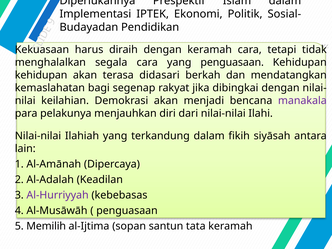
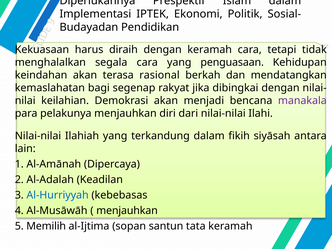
kehidupan at (41, 75): kehidupan -> keindahan
didasari: didasari -> rasional
Al-Hurriyyah colour: purple -> blue
penguasaan at (127, 211): penguasaan -> menjauhkan
